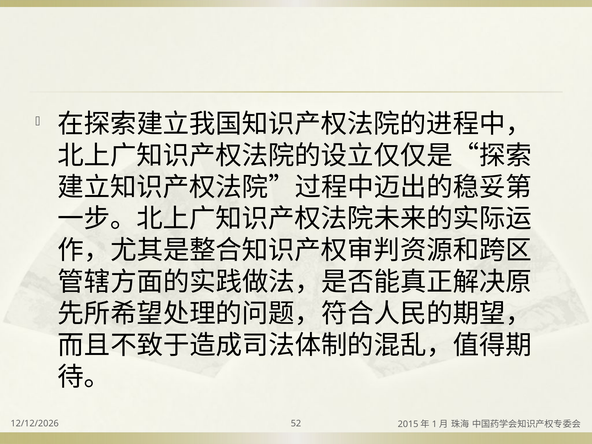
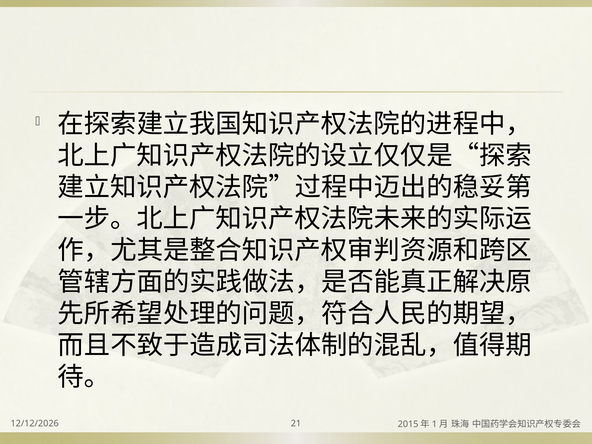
52: 52 -> 21
